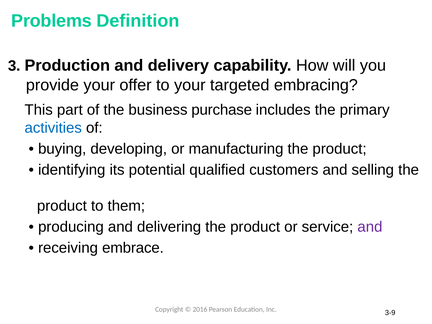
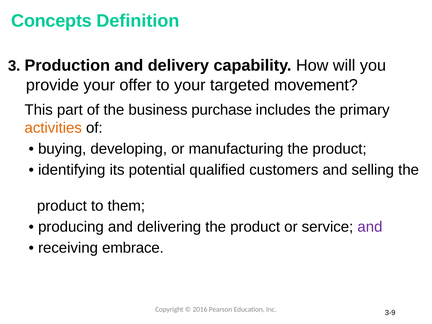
Problems: Problems -> Concepts
embracing: embracing -> movement
activities colour: blue -> orange
